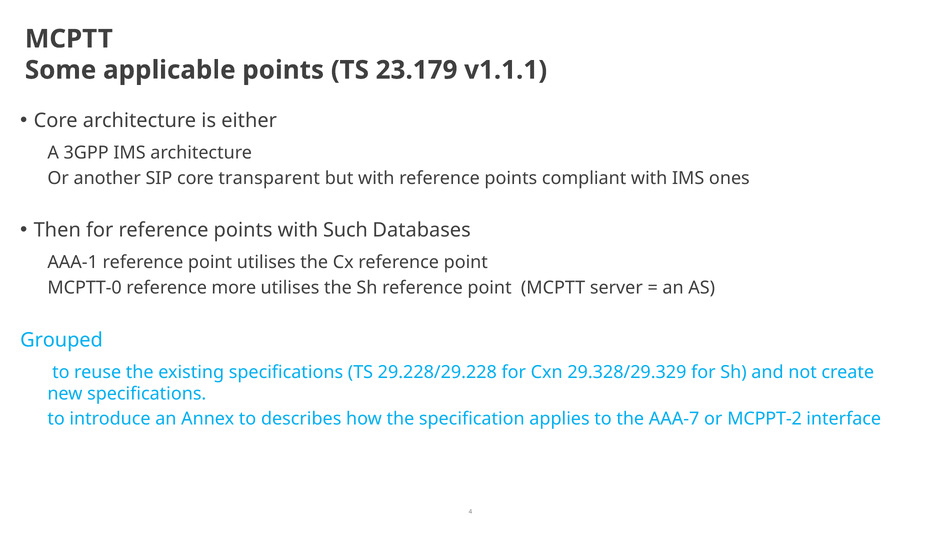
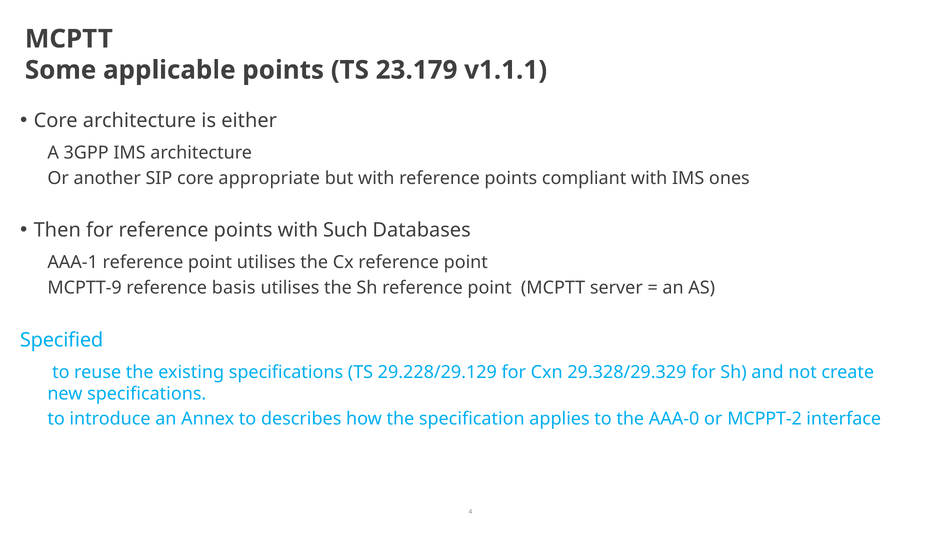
transparent: transparent -> appropriate
MCPTT-0: MCPTT-0 -> MCPTT-9
more: more -> basis
Grouped: Grouped -> Specified
29.228/29.228: 29.228/29.228 -> 29.228/29.129
AAA-7: AAA-7 -> AAA-0
